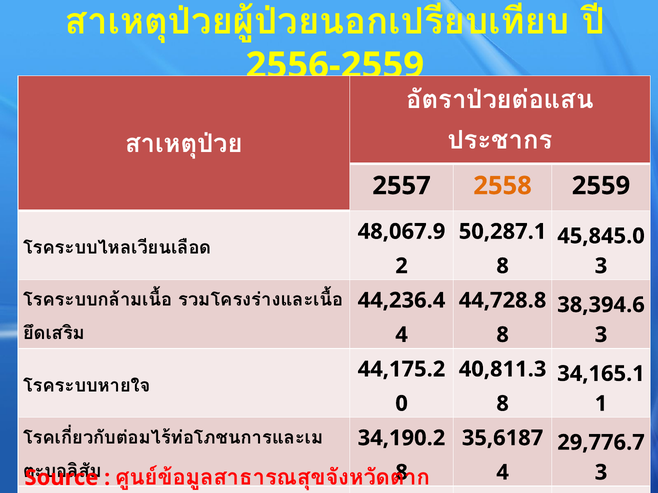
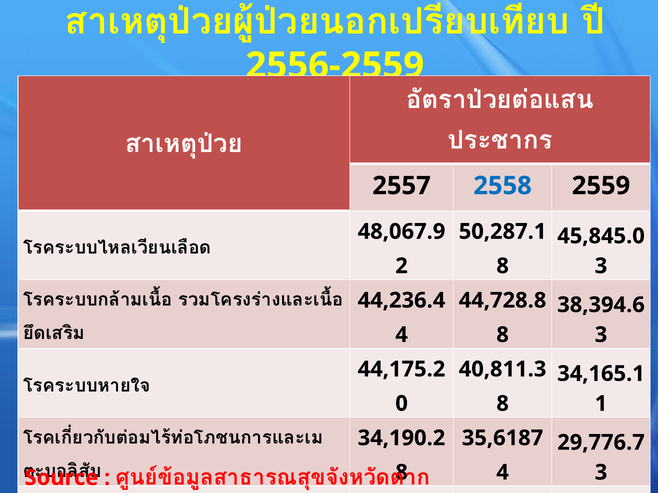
2558 colour: orange -> blue
